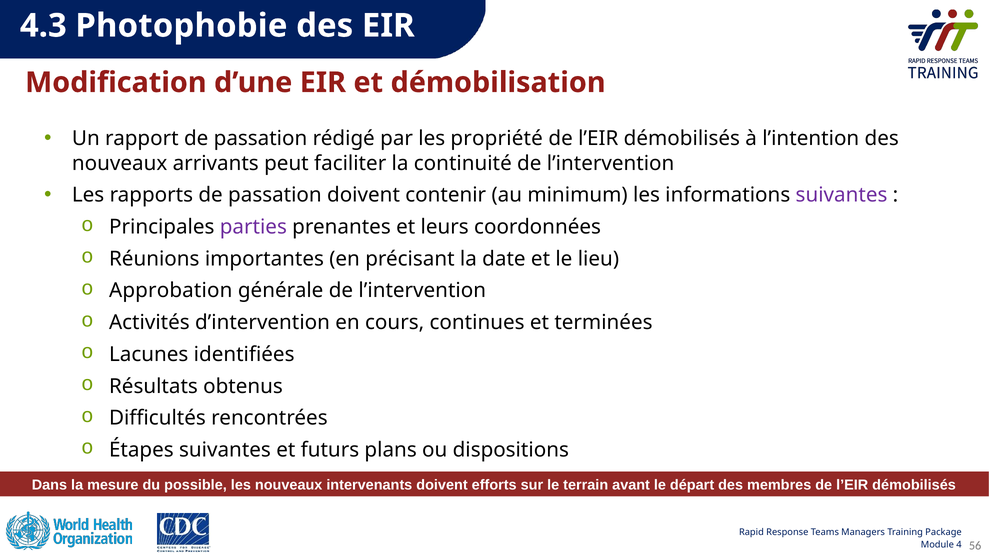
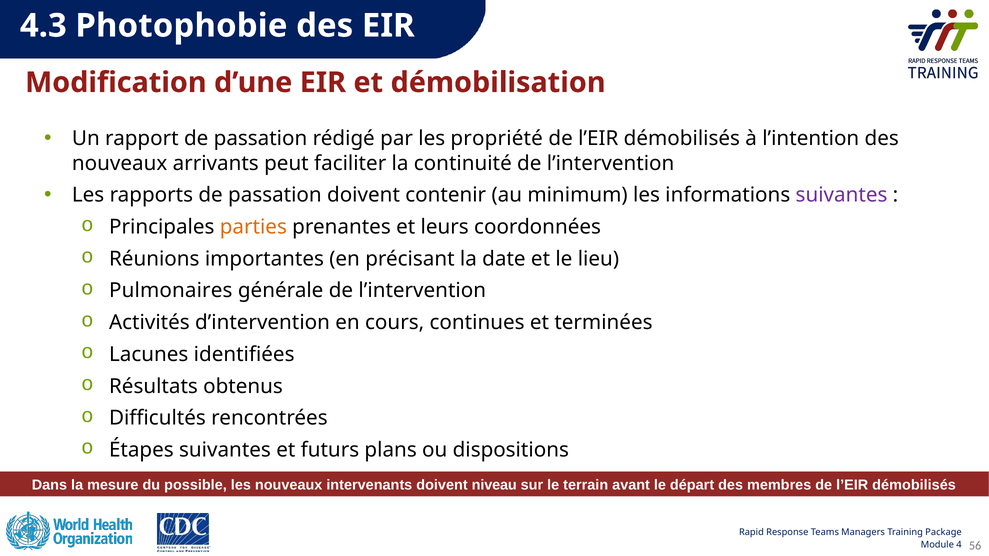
parties colour: purple -> orange
Approbation: Approbation -> Pulmonaires
efforts: efforts -> niveau
